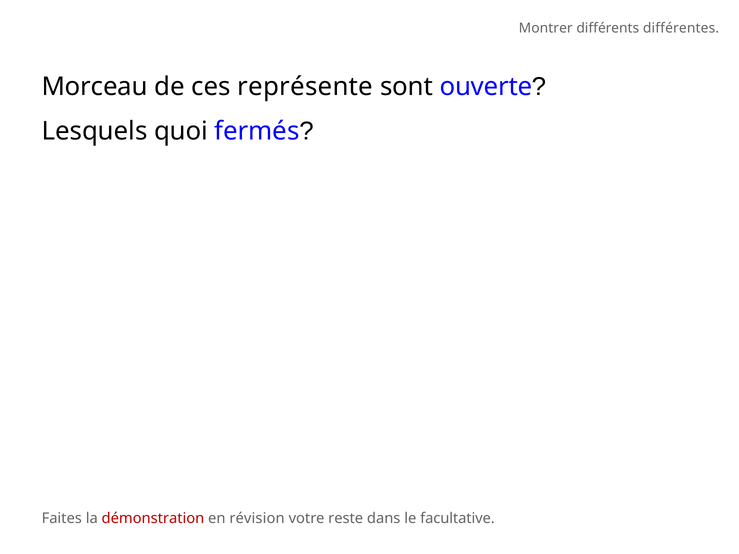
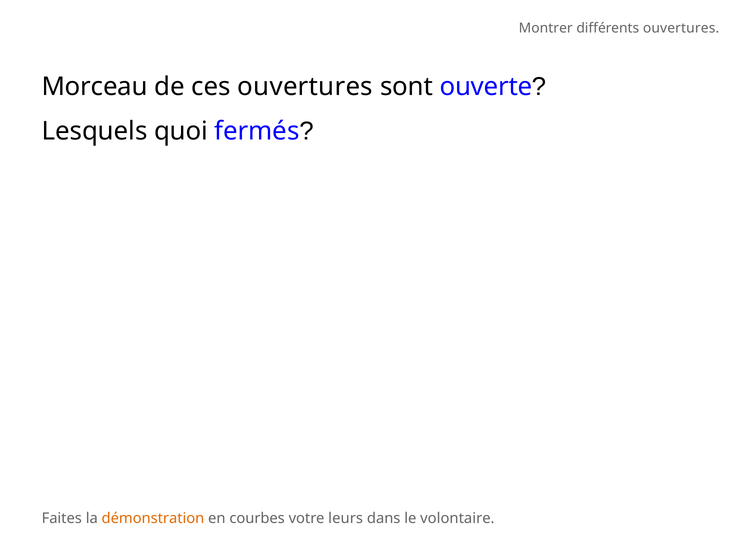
différents différentes: différentes -> ouvertures
ces représente: représente -> ouvertures
démonstration colour: red -> orange
révision: révision -> courbes
reste: reste -> leurs
facultative: facultative -> volontaire
